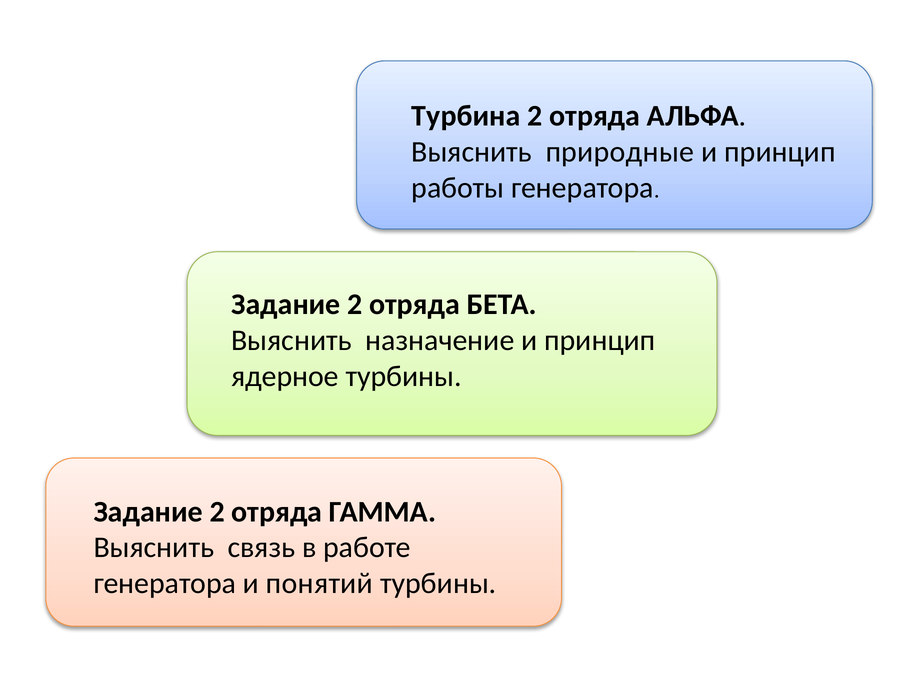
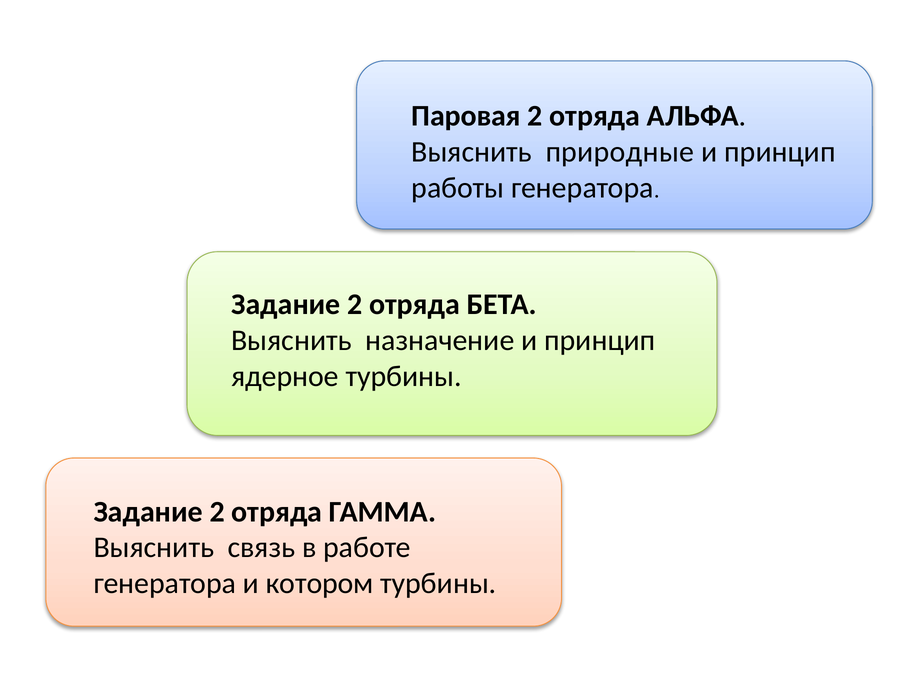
Турбина: Турбина -> Паровая
понятий: понятий -> котором
